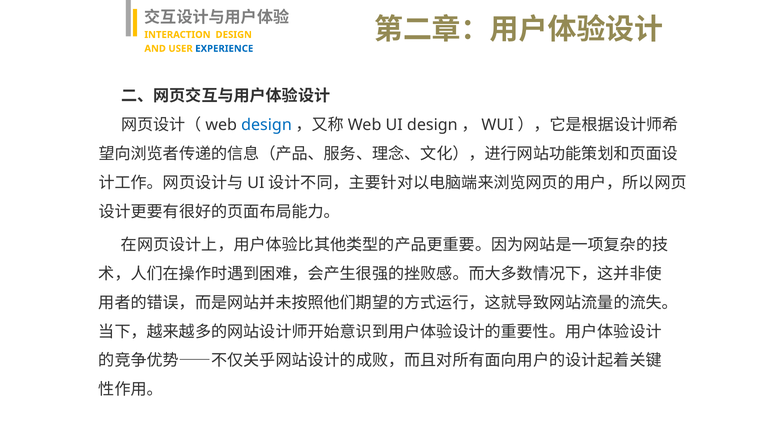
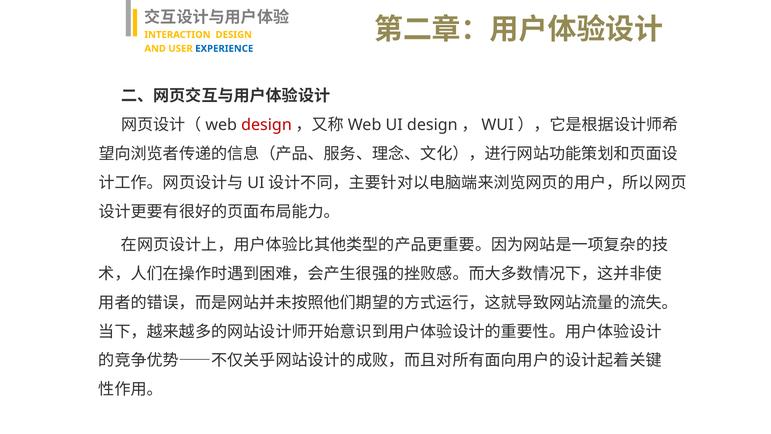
design at (266, 125) colour: blue -> red
